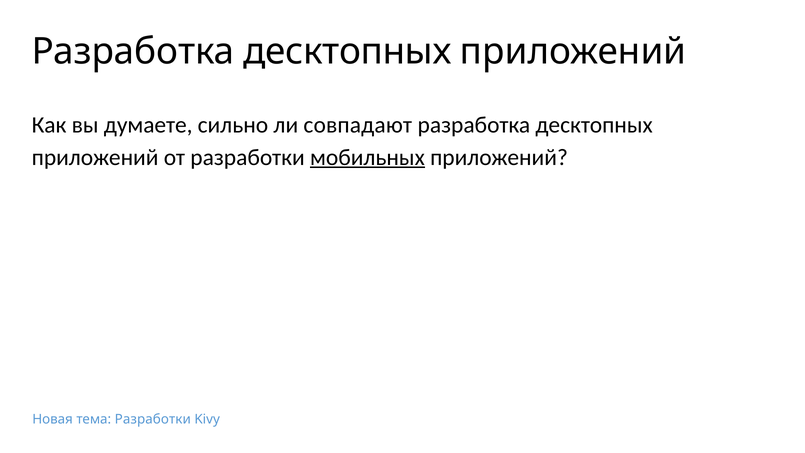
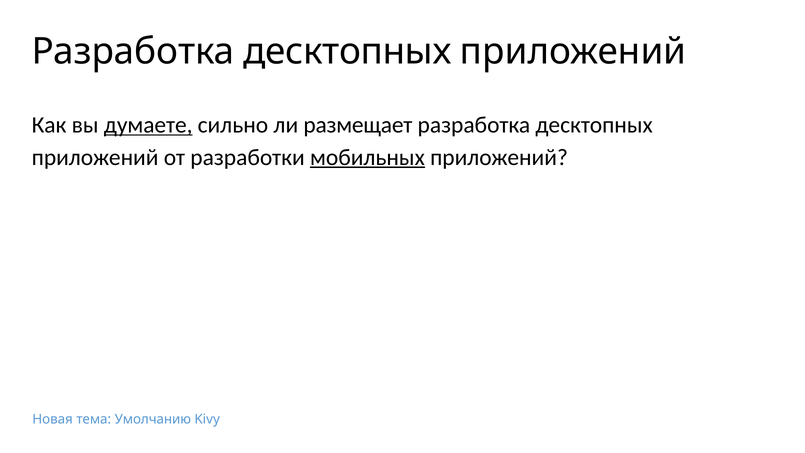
думаете underline: none -> present
совпадают: совпадают -> размещает
тема Разработки: Разработки -> Умолчанию
